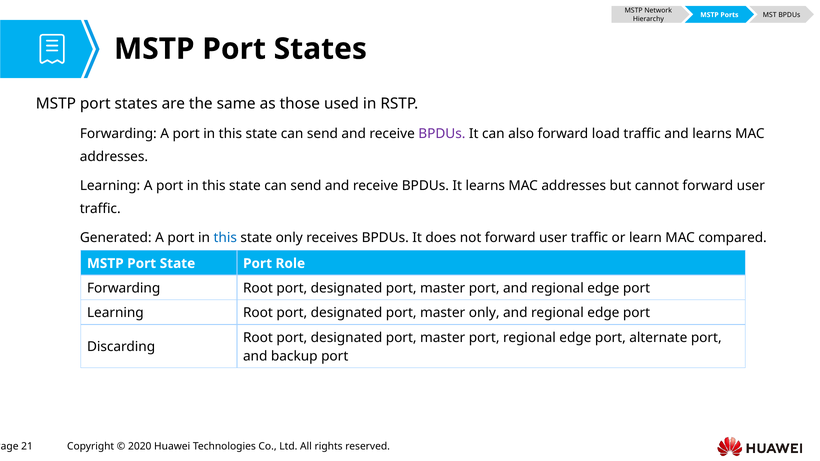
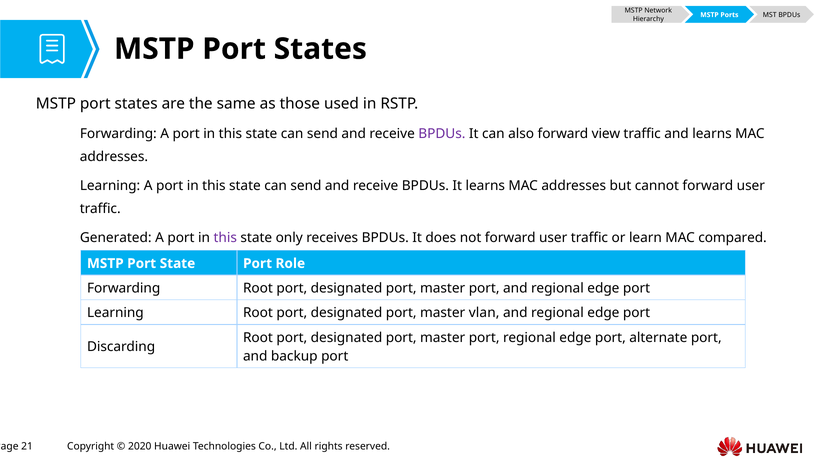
load: load -> view
this at (225, 238) colour: blue -> purple
master only: only -> vlan
